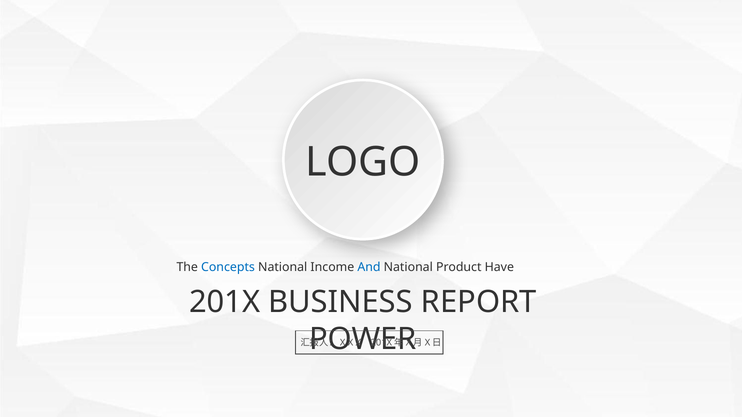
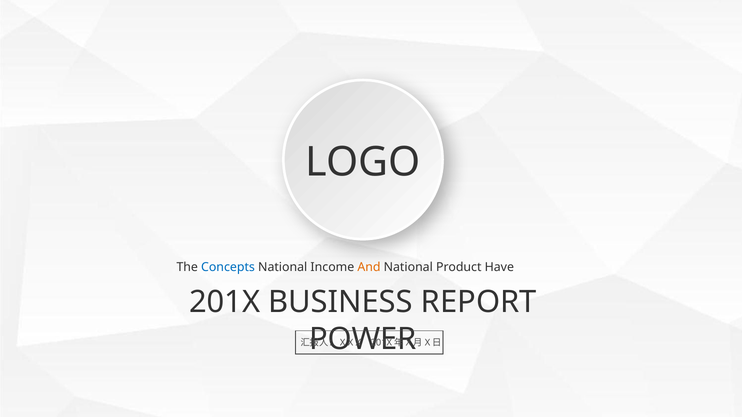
And colour: blue -> orange
